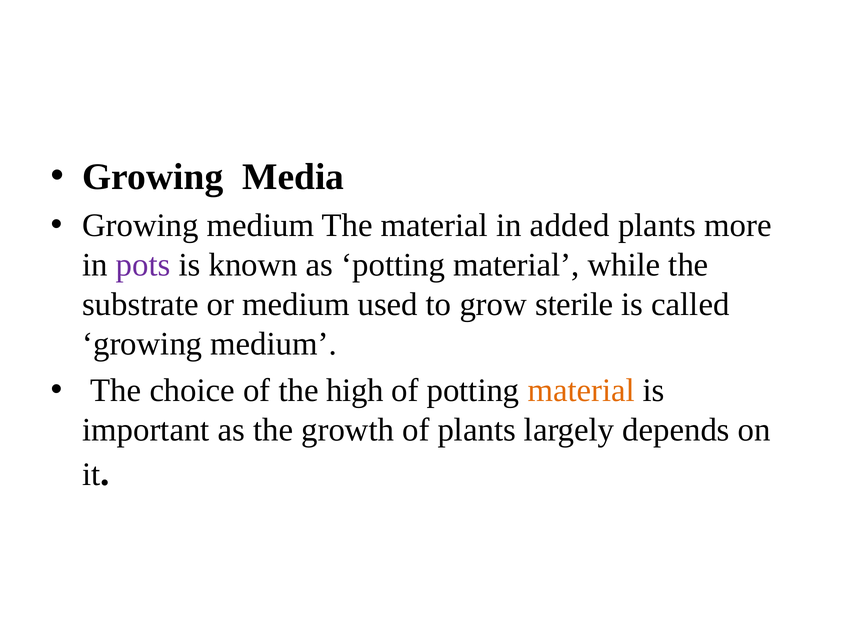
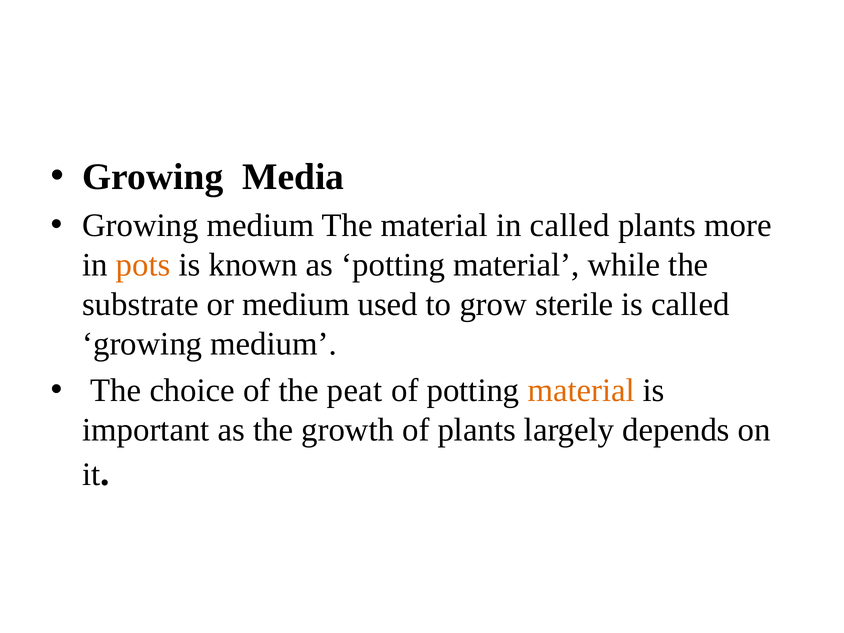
in added: added -> called
pots colour: purple -> orange
high: high -> peat
